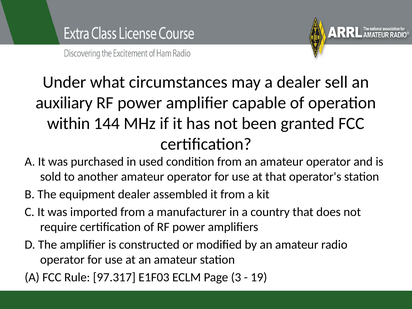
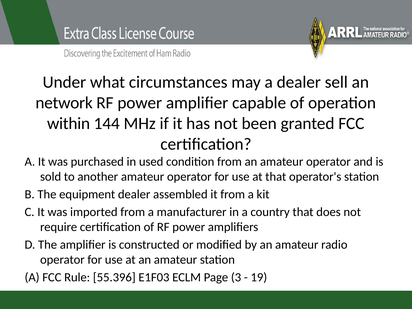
auxiliary: auxiliary -> network
97.317: 97.317 -> 55.396
